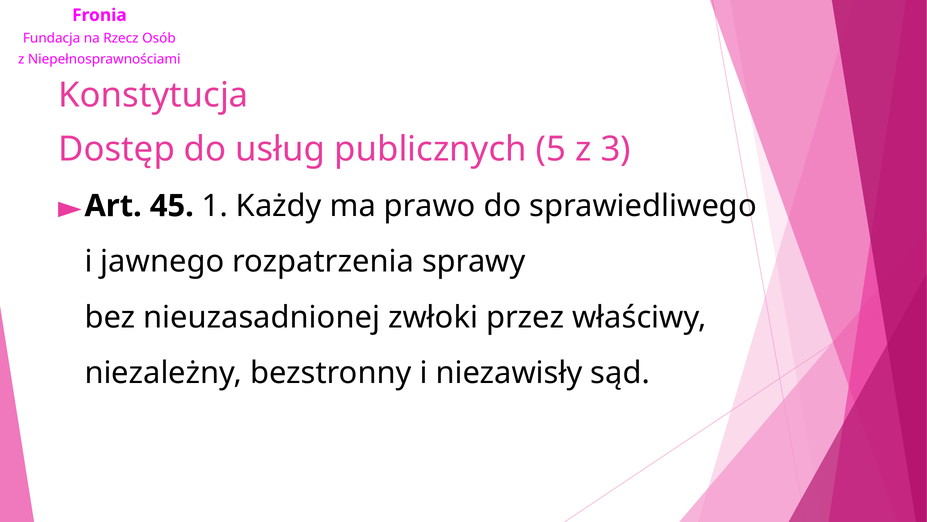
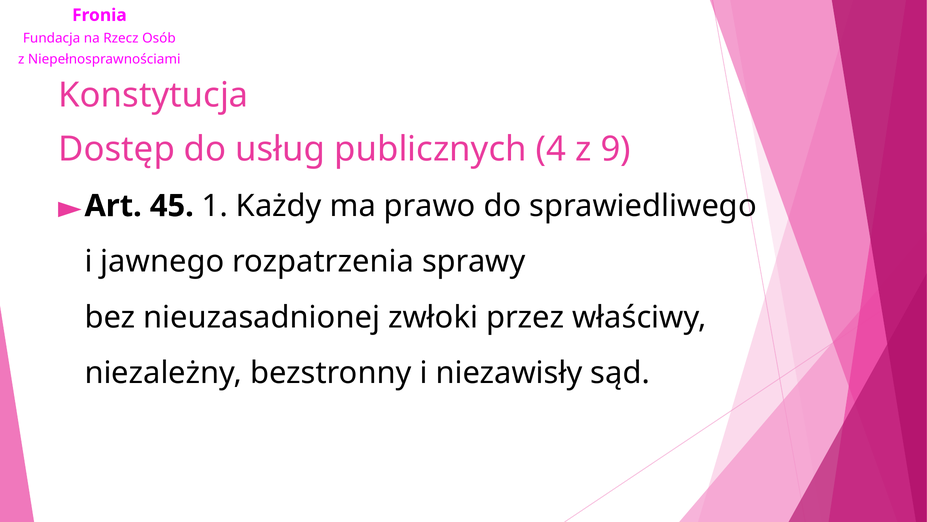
5: 5 -> 4
3: 3 -> 9
